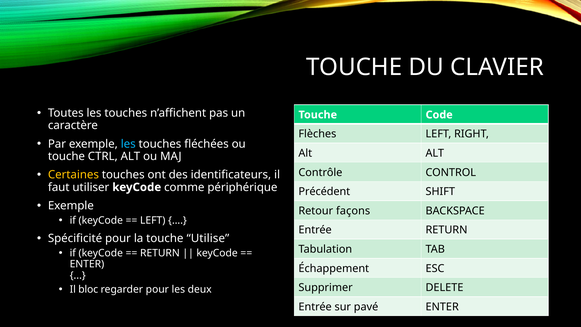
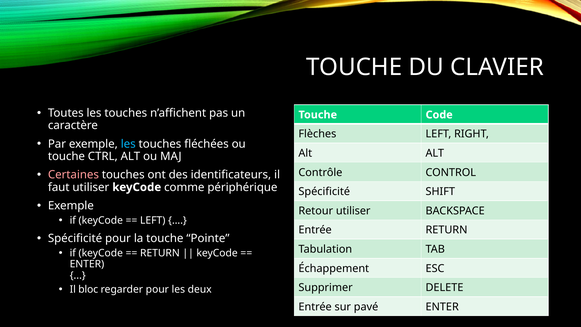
Certaines colour: yellow -> pink
Précédent at (324, 192): Précédent -> Spécificité
Retour façons: façons -> utiliser
Utilise: Utilise -> Pointe
